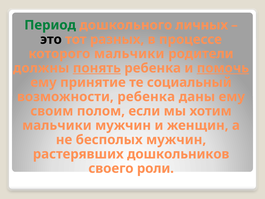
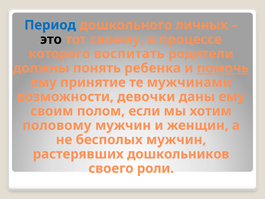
Период colour: green -> blue
разных: разных -> своему
которого мальчики: мальчики -> воспитать
понять underline: present -> none
социальный: социальный -> мужчинами
возможности ребенка: ребенка -> девочки
мальчики at (57, 125): мальчики -> половому
